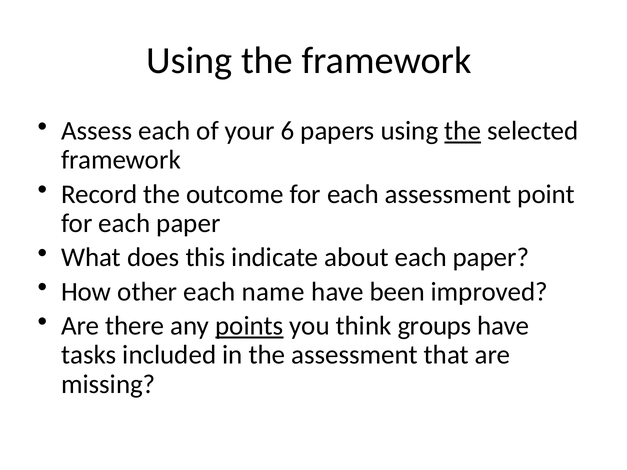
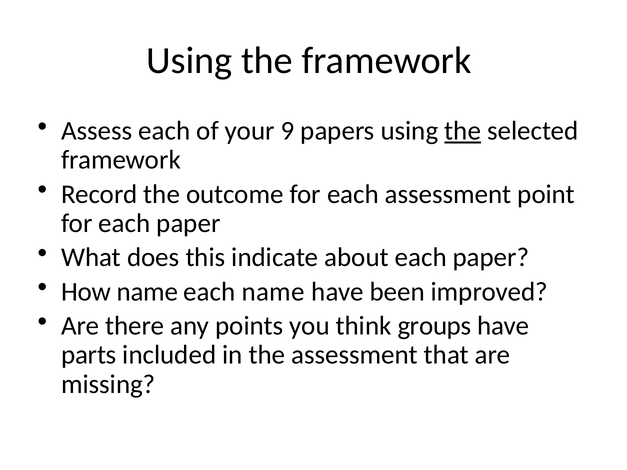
6: 6 -> 9
How other: other -> name
points underline: present -> none
tasks: tasks -> parts
